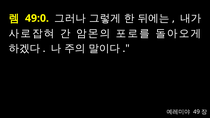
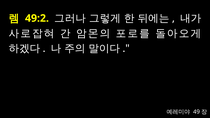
49:0: 49:0 -> 49:2
